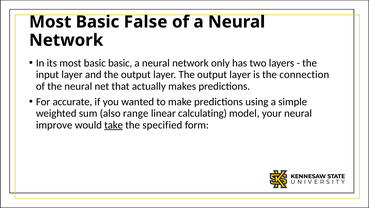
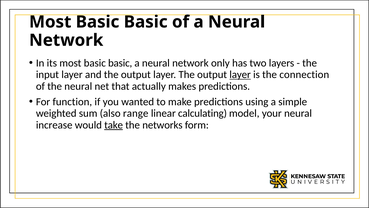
False at (146, 22): False -> Basic
layer at (240, 74) underline: none -> present
accurate: accurate -> function
improve: improve -> increase
specified: specified -> networks
